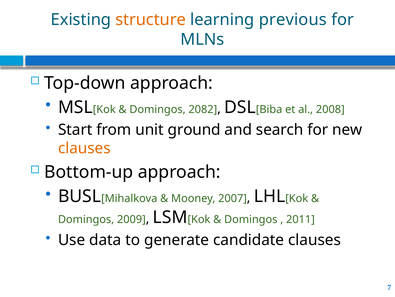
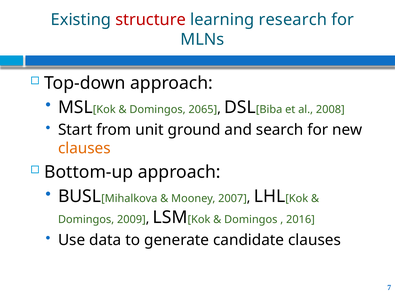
structure colour: orange -> red
previous: previous -> research
2082: 2082 -> 2065
2011: 2011 -> 2016
